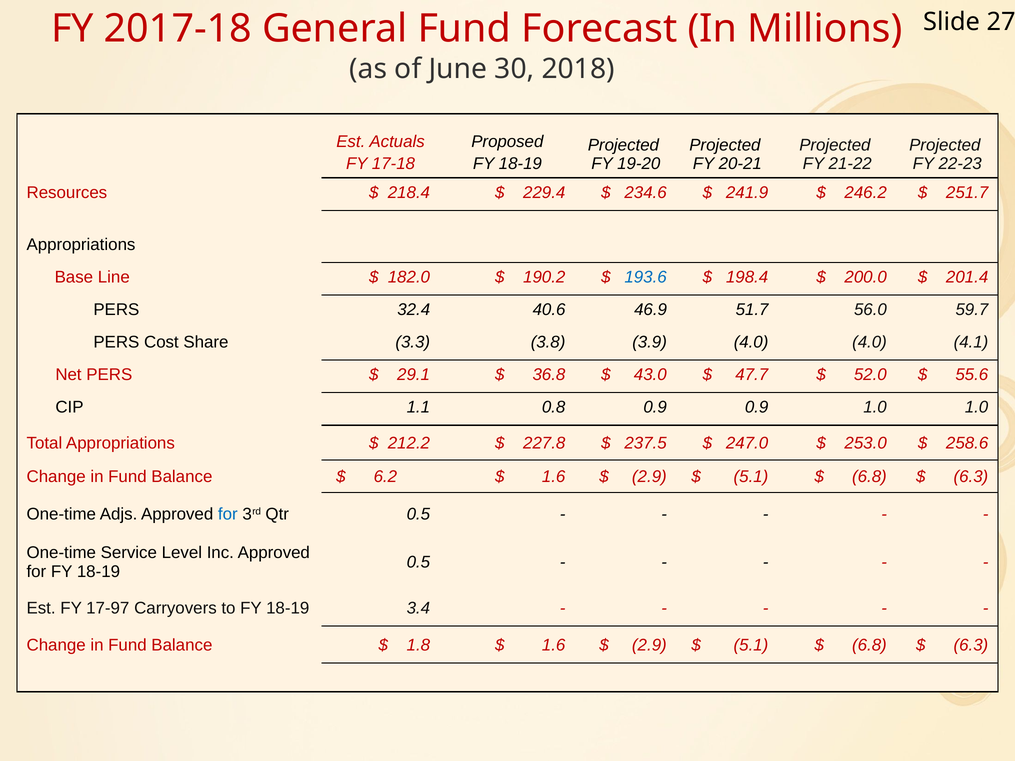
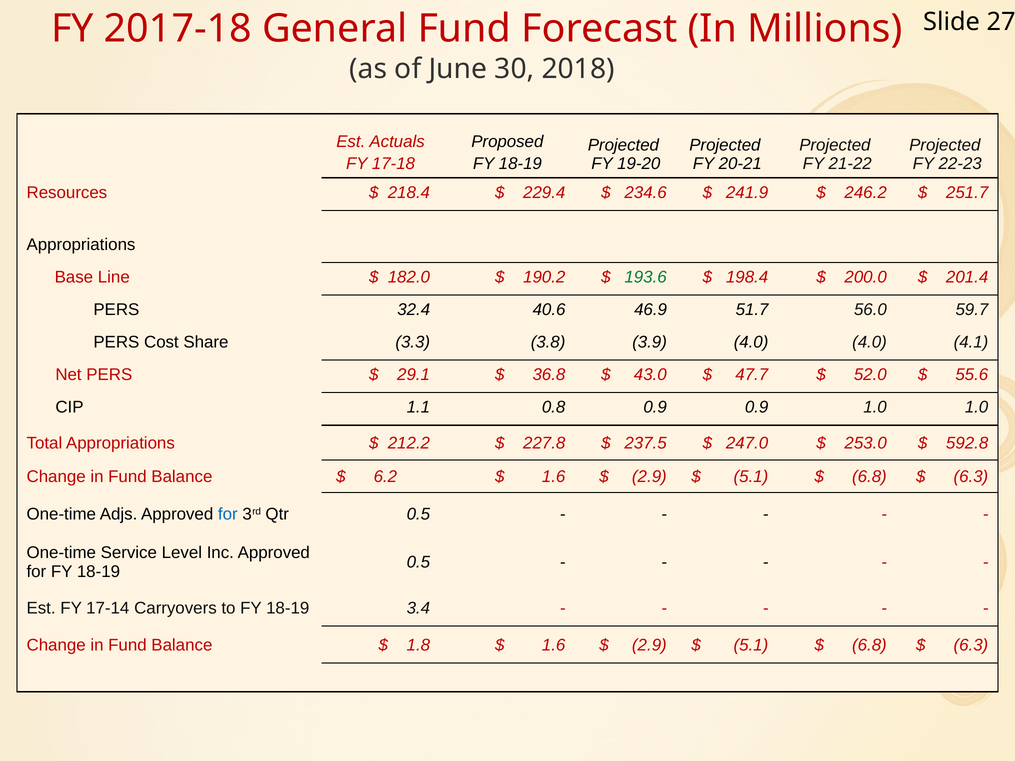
193.6 colour: blue -> green
258.6: 258.6 -> 592.8
17-97: 17-97 -> 17-14
